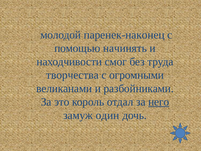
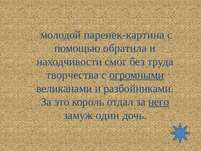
паренек-наконец: паренек-наконец -> паренек-картина
начинять: начинять -> обратила
огромными underline: none -> present
